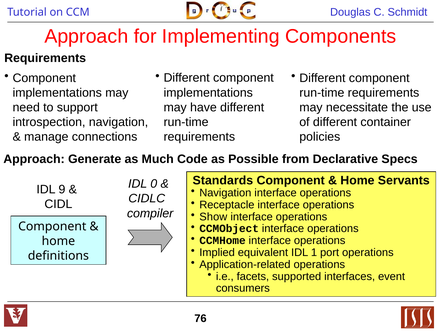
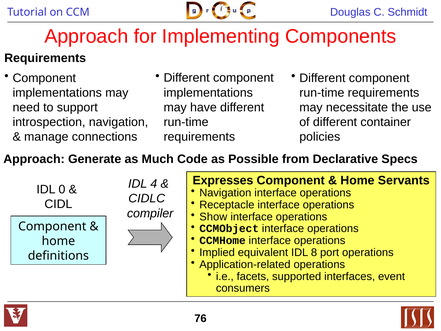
Standards: Standards -> Expresses
0: 0 -> 4
9: 9 -> 0
1: 1 -> 8
